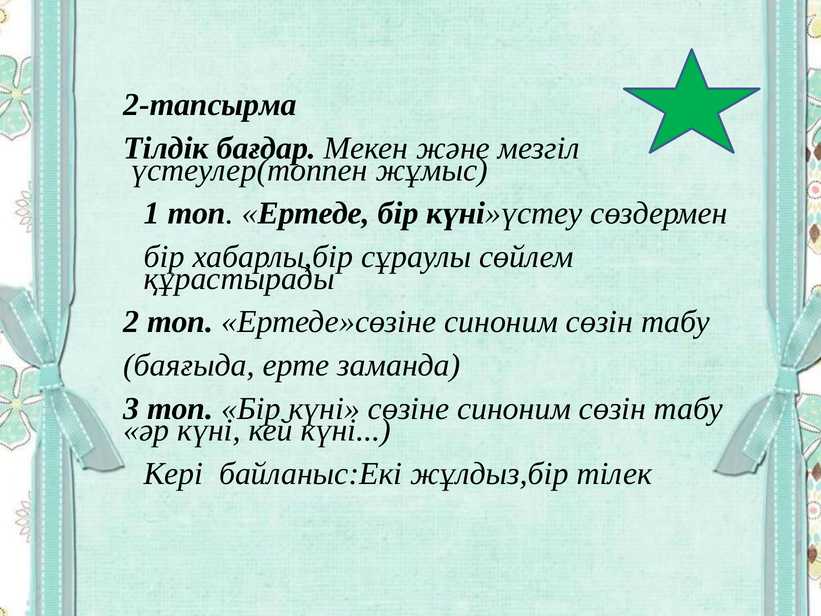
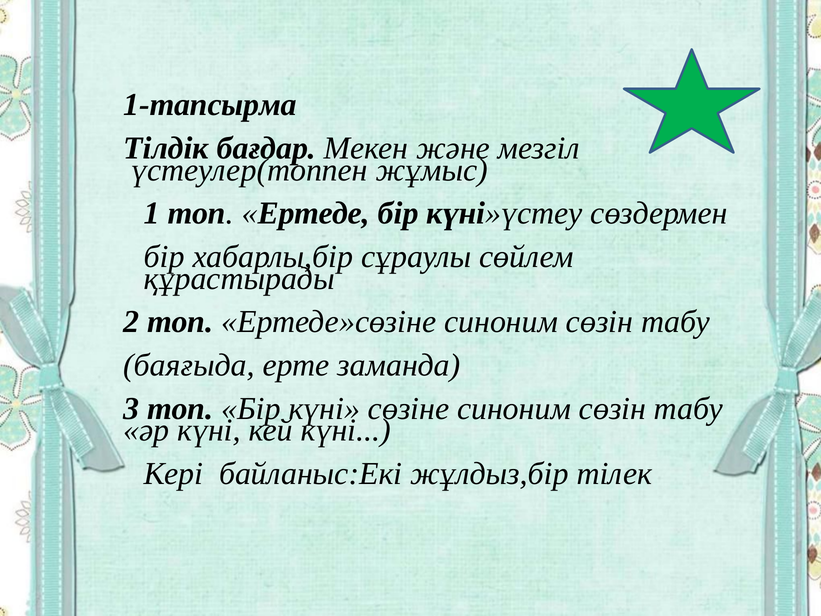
2-тапсырма: 2-тапсырма -> 1-тапсырма
